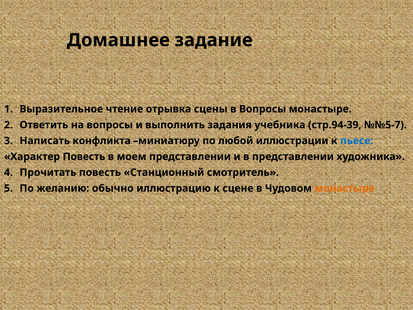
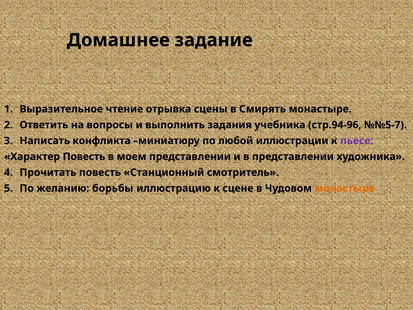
в Вопросы: Вопросы -> Смирять
стр.94-39: стр.94-39 -> стр.94-96
пьесе colour: blue -> purple
обычно: обычно -> борьбы
